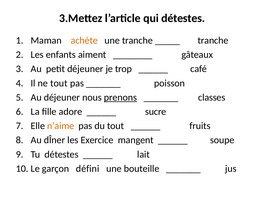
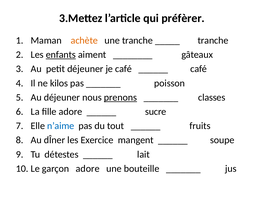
qui détestes: détestes -> préfèrer
enfants underline: none -> present
je trop: trop -> café
ne tout: tout -> kilos
n’aime colour: orange -> blue
garçon défini: défini -> adore
